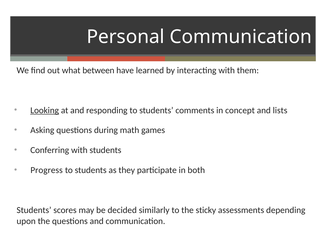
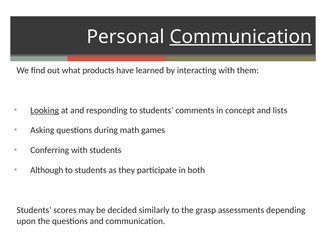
Communication at (241, 37) underline: none -> present
between: between -> products
Progress: Progress -> Although
sticky: sticky -> grasp
